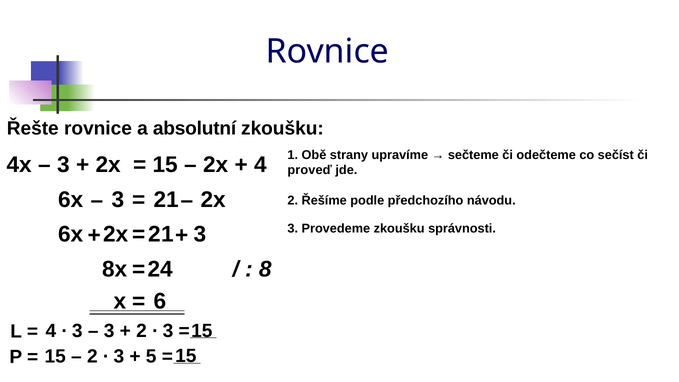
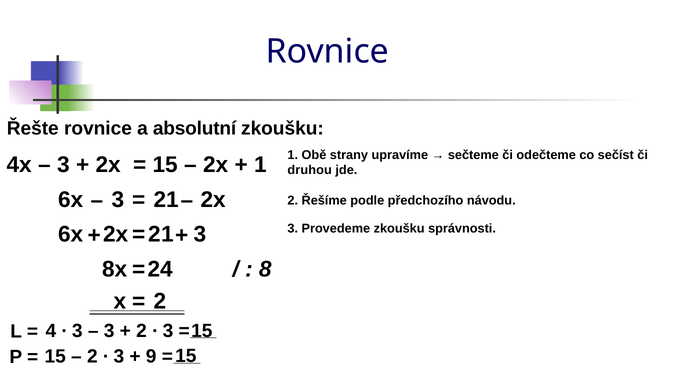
4 at (260, 165): 4 -> 1
proveď: proveď -> druhou
6 at (160, 301): 6 -> 2
5: 5 -> 9
